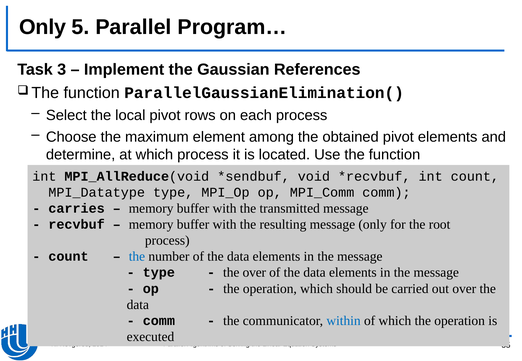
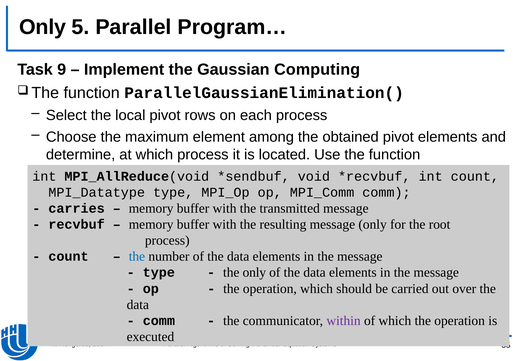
3: 3 -> 9
References: References -> Computing
the over: over -> only
within colour: blue -> purple
